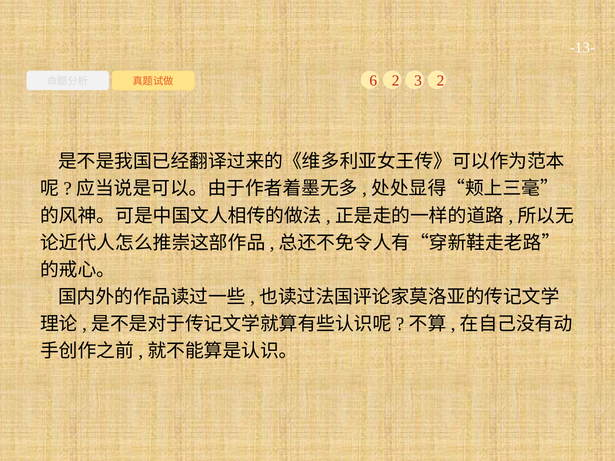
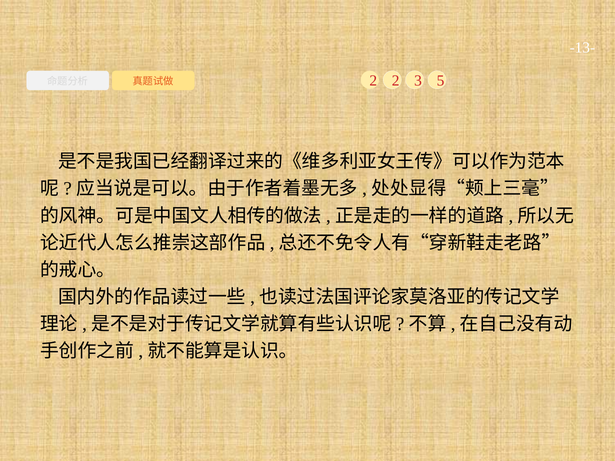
6 at (373, 81): 6 -> 2
3 2: 2 -> 5
